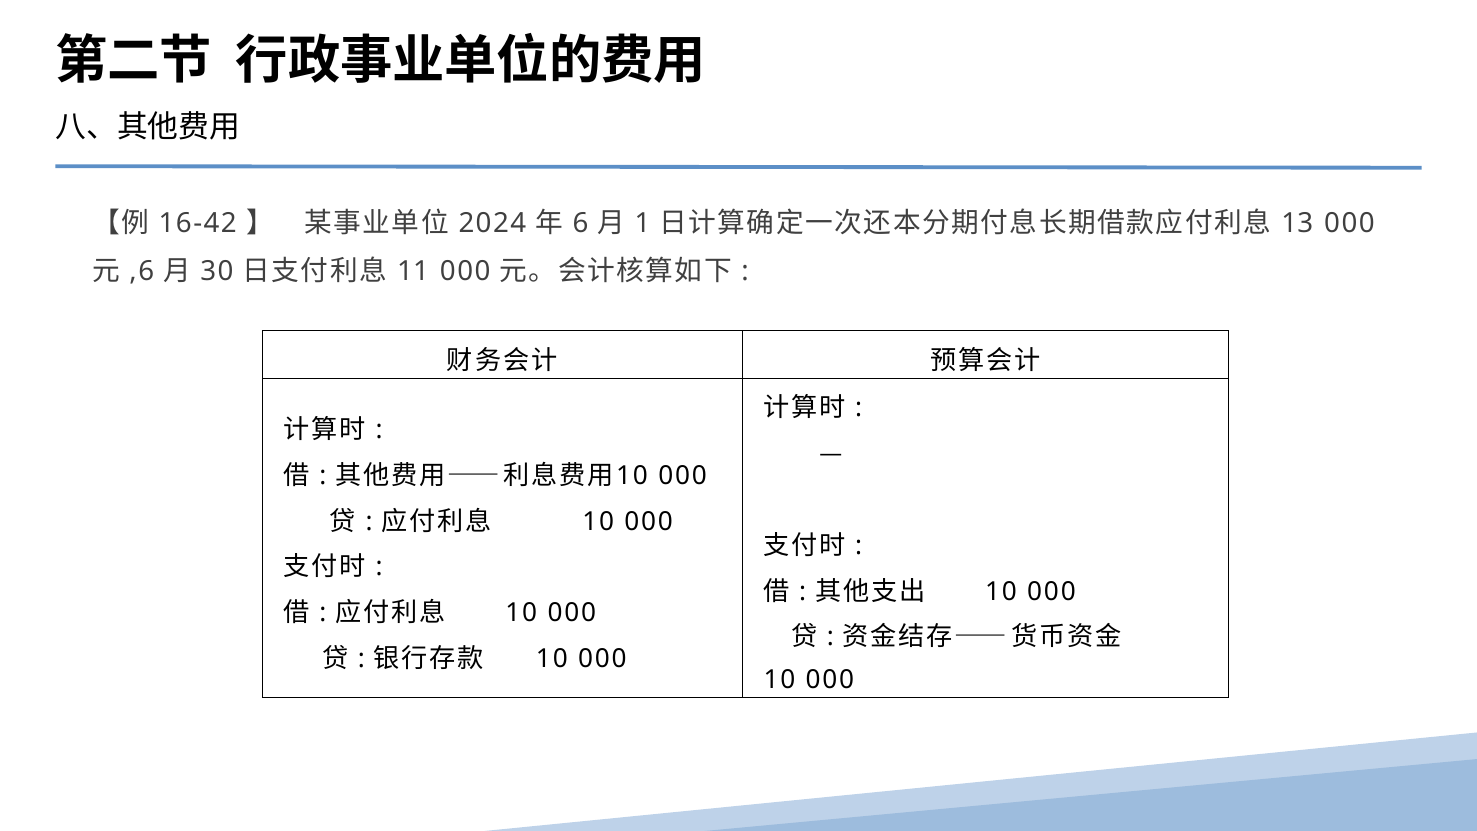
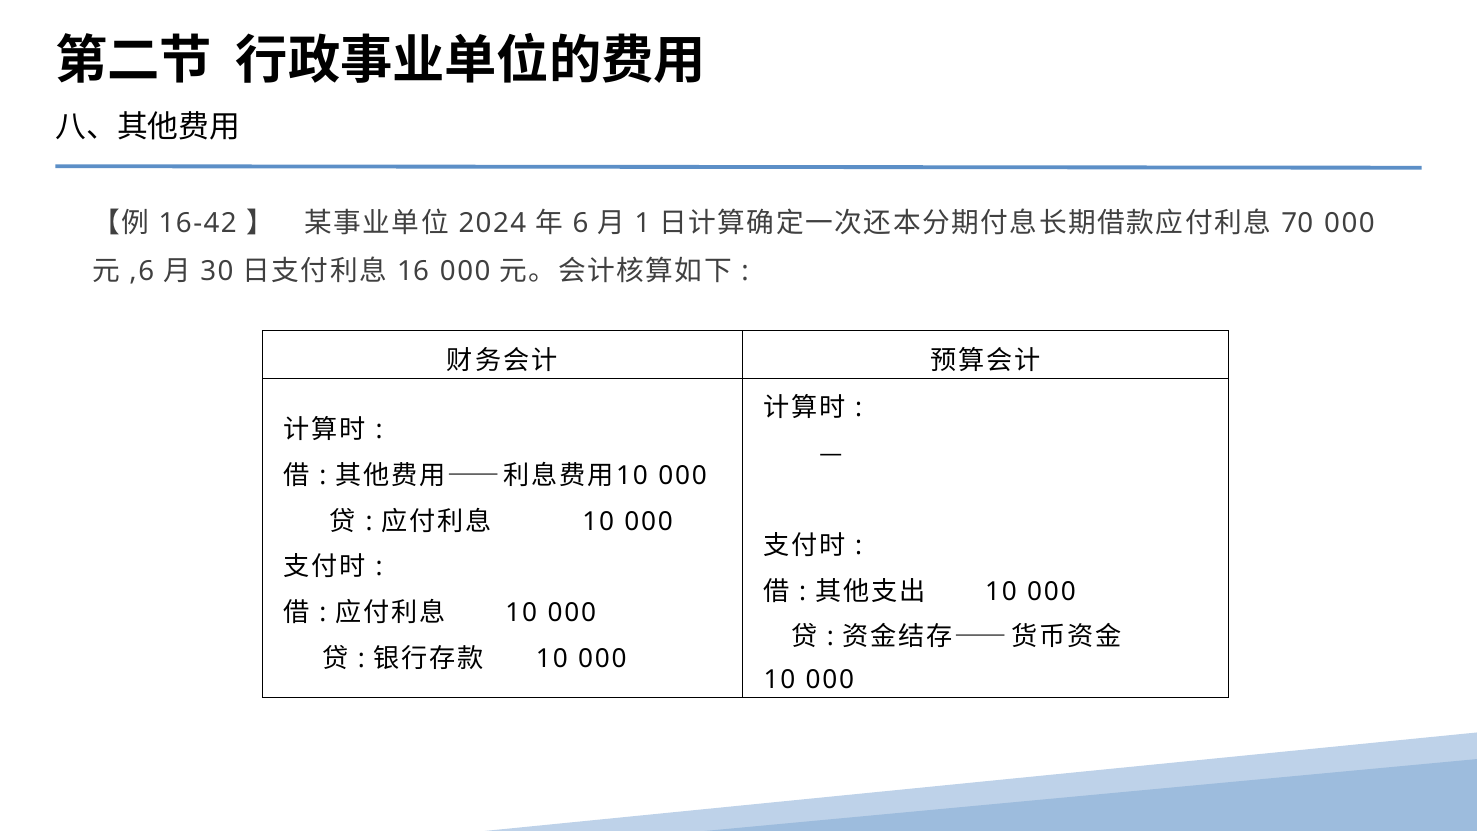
13: 13 -> 70
11: 11 -> 16
